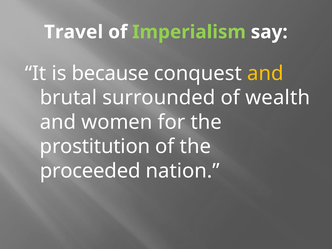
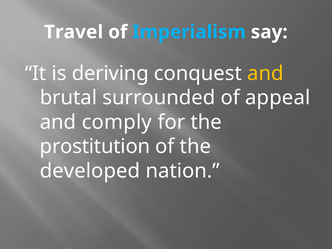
Imperialism colour: light green -> light blue
because: because -> deriving
wealth: wealth -> appeal
women: women -> comply
proceeded: proceeded -> developed
